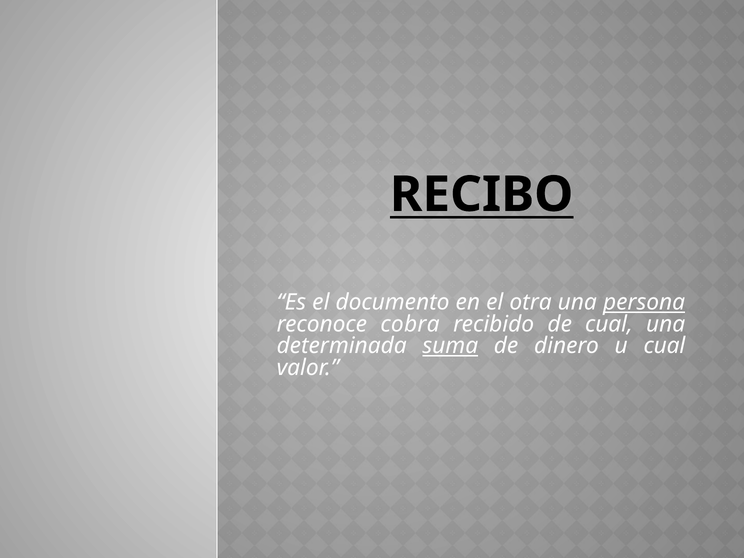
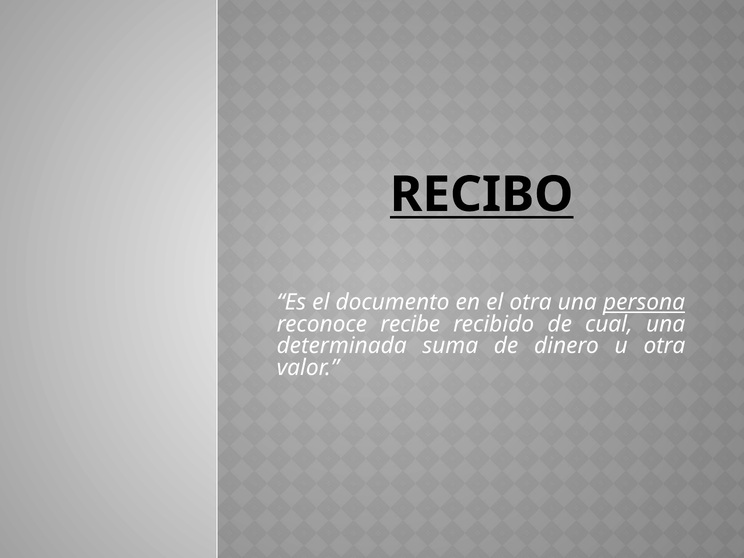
cobra: cobra -> recibe
suma underline: present -> none
u cual: cual -> otra
